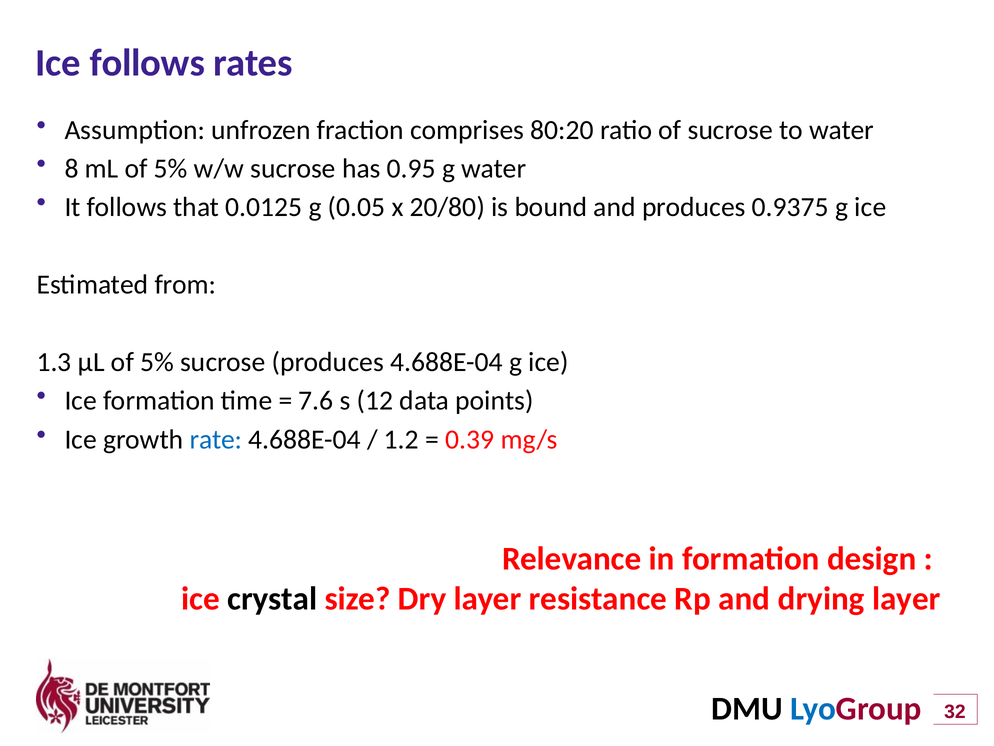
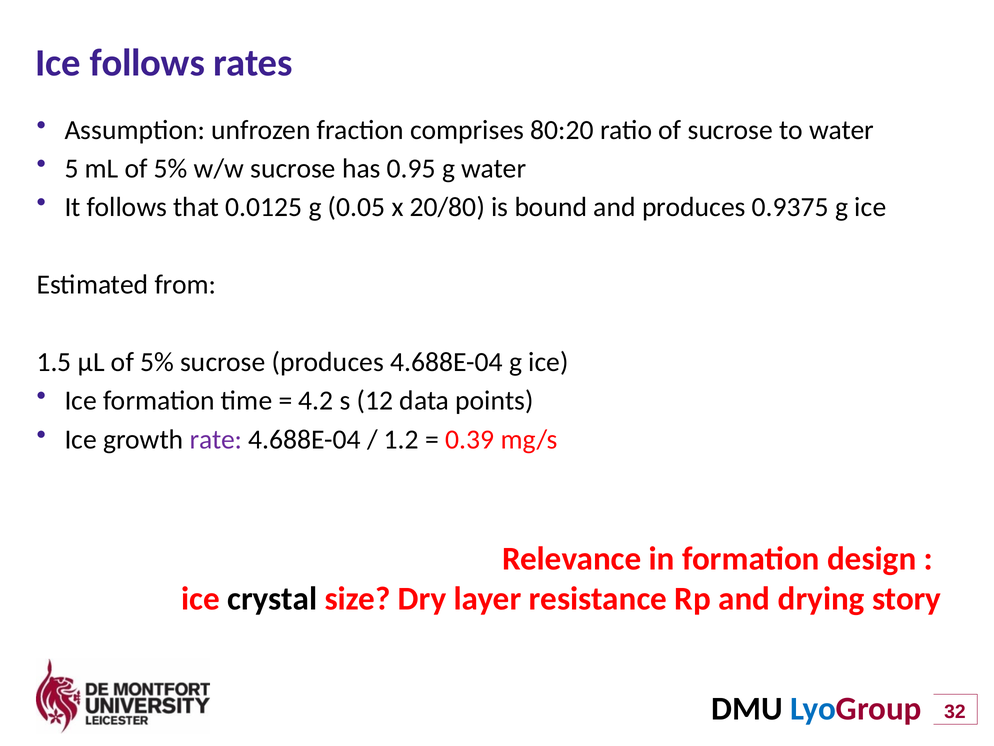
8: 8 -> 5
1.3: 1.3 -> 1.5
7.6: 7.6 -> 4.2
rate colour: blue -> purple
drying layer: layer -> story
